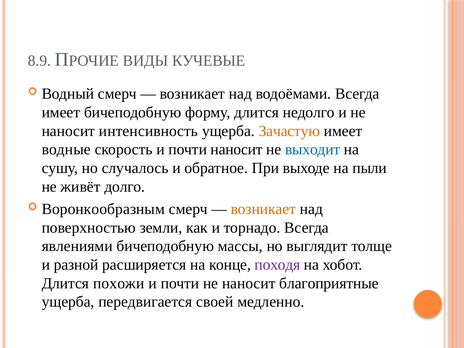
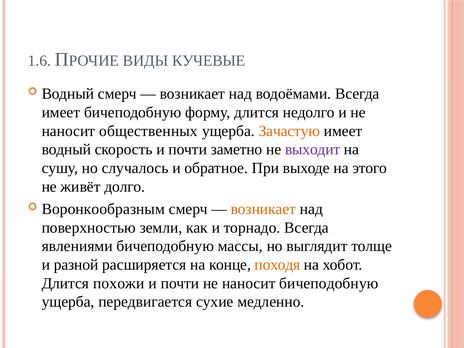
8.9: 8.9 -> 1.6
интенсивность: интенсивность -> общественных
водные at (66, 150): водные -> водный
почти наносит: наносит -> заметно
выходит colour: blue -> purple
пыли: пыли -> этого
походя colour: purple -> orange
наносит благоприятные: благоприятные -> бичеподобную
своей: своей -> сухие
